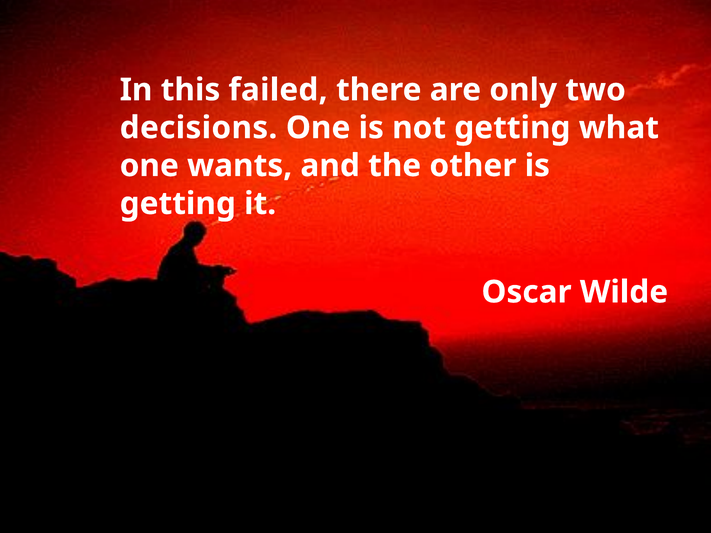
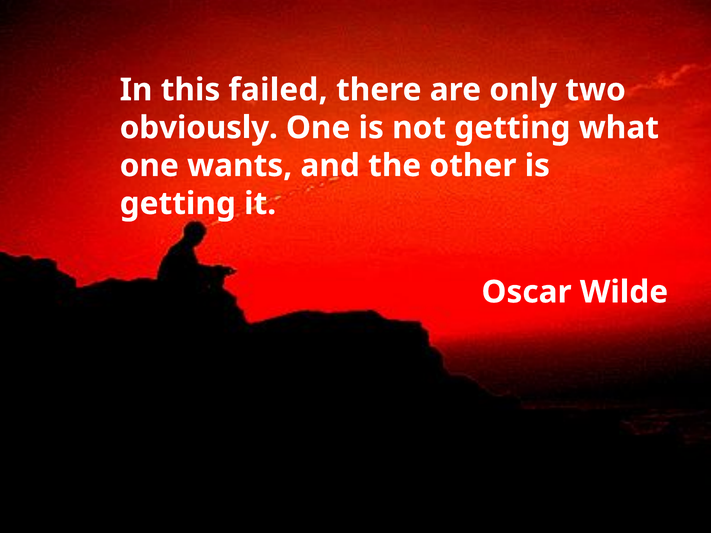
decisions: decisions -> obviously
